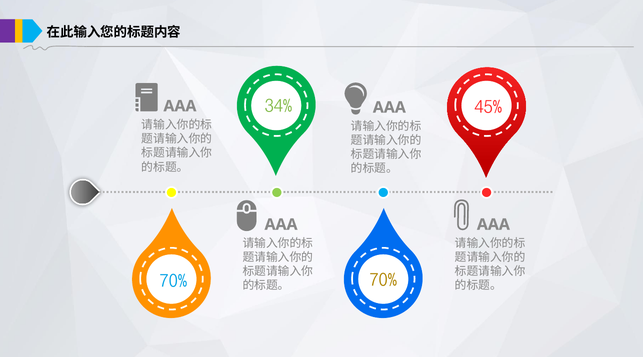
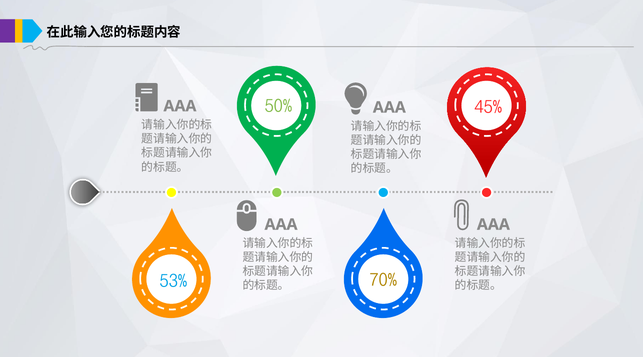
34%: 34% -> 50%
70% at (173, 282): 70% -> 53%
